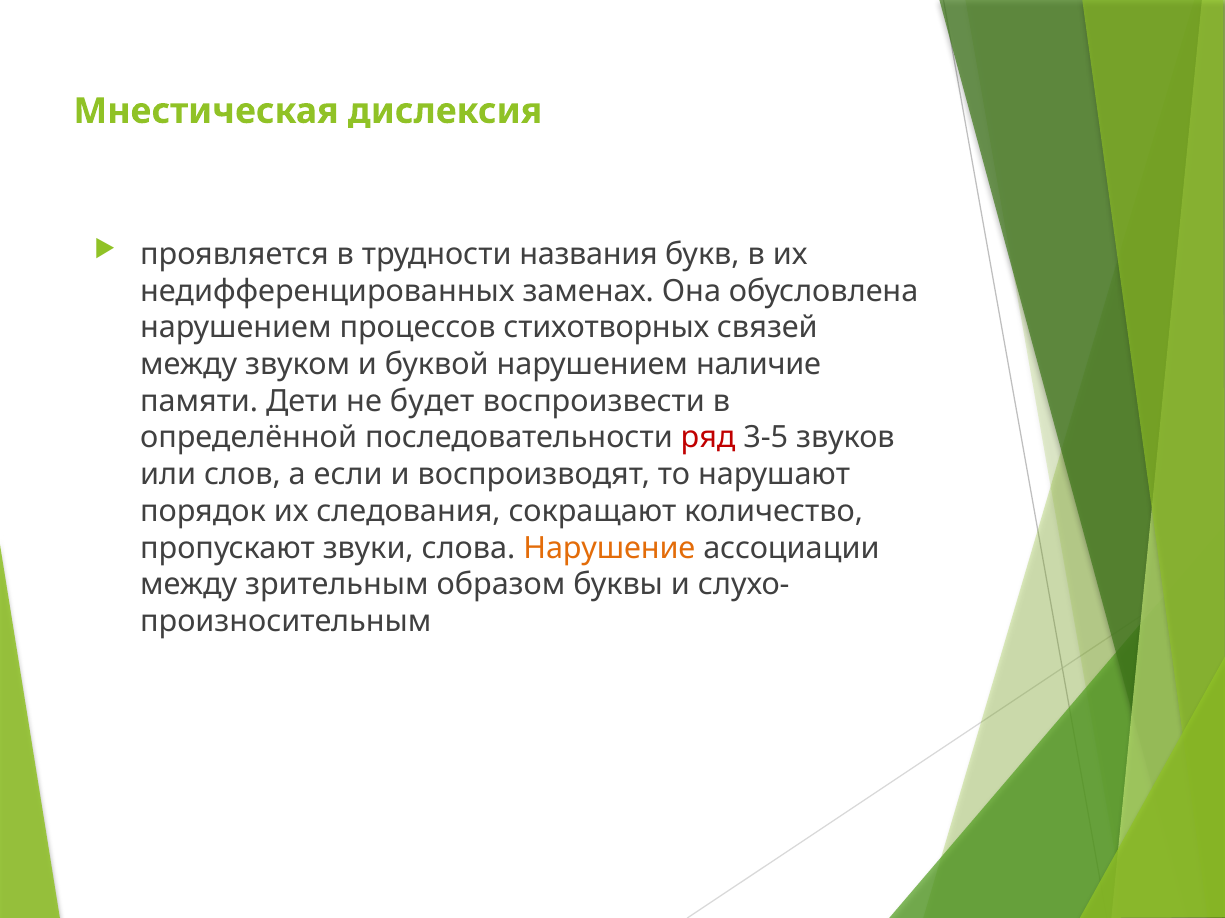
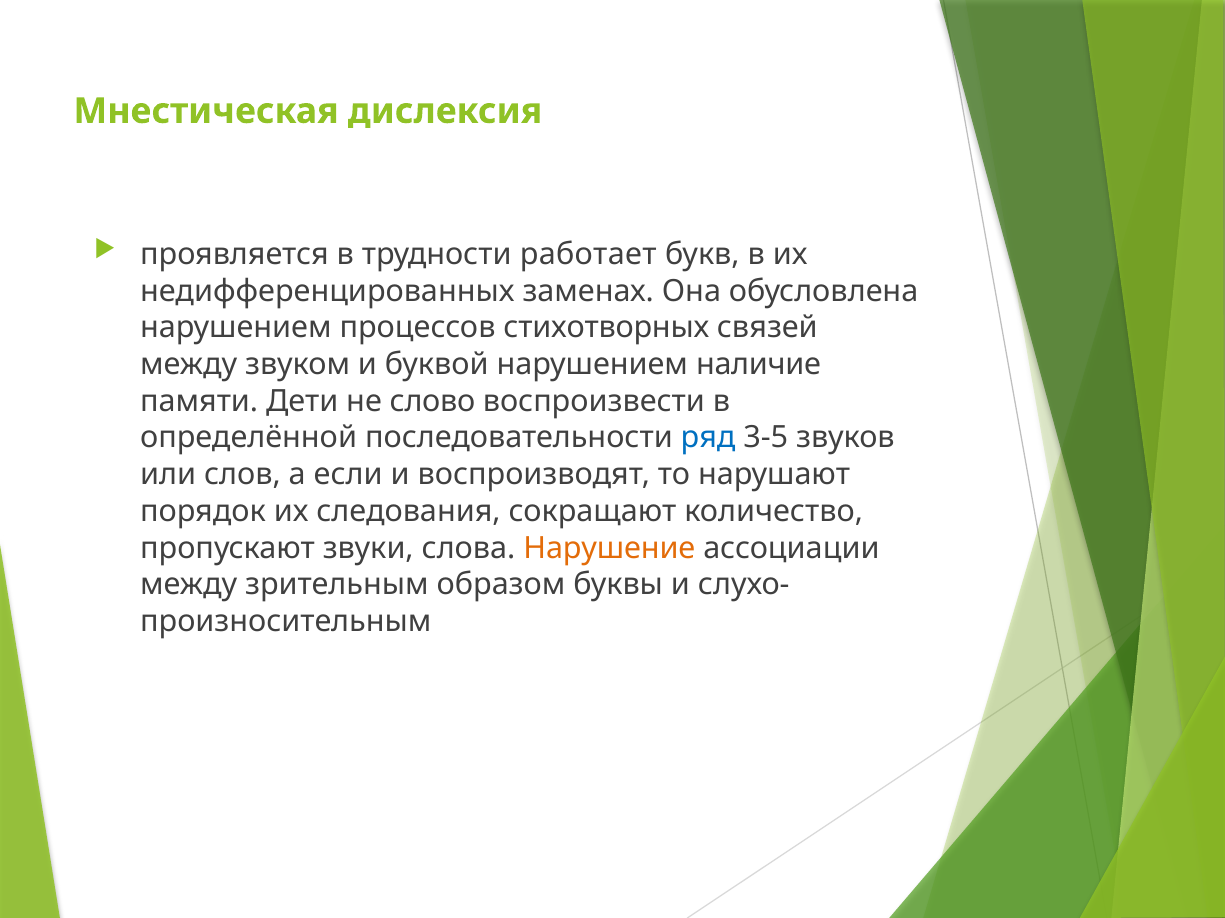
названия: названия -> работает
будет: будет -> слово
ряд colour: red -> blue
